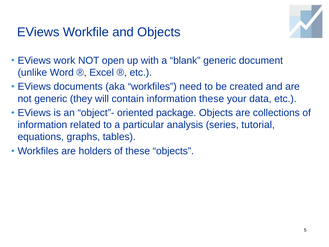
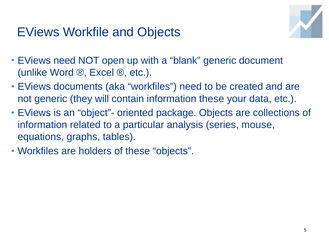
EViews work: work -> need
tutorial: tutorial -> mouse
